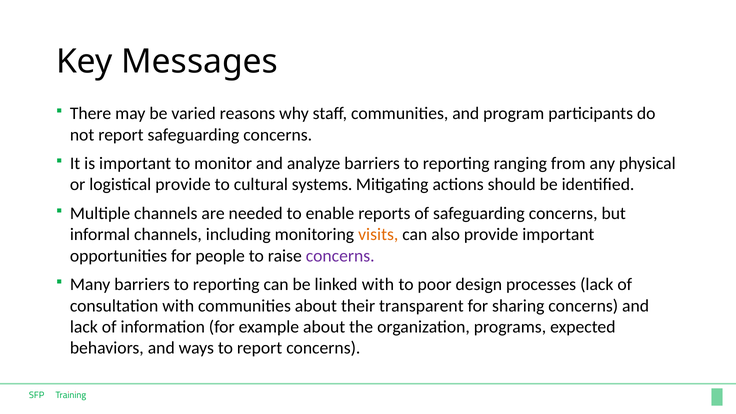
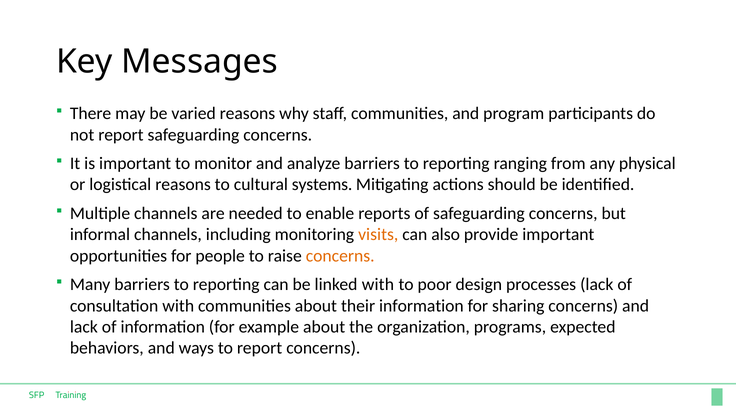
logistical provide: provide -> reasons
concerns at (340, 256) colour: purple -> orange
their transparent: transparent -> information
